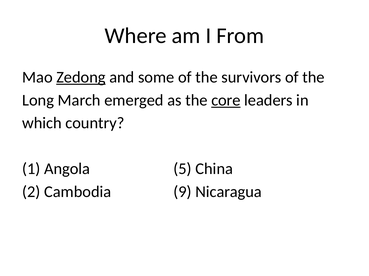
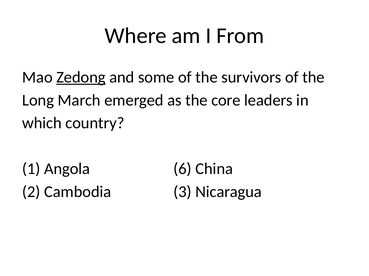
core underline: present -> none
5: 5 -> 6
9: 9 -> 3
